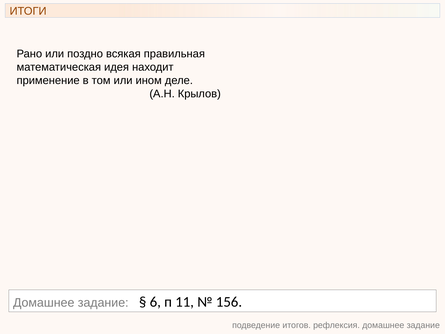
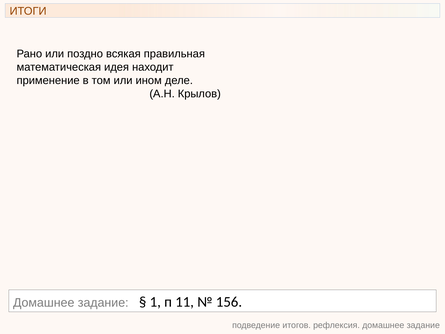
6: 6 -> 1
